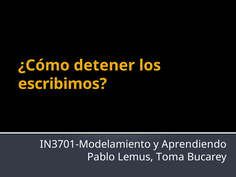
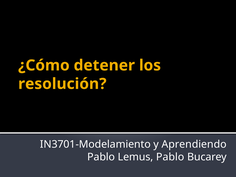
escribimos: escribimos -> resolución
Lemus Toma: Toma -> Pablo
